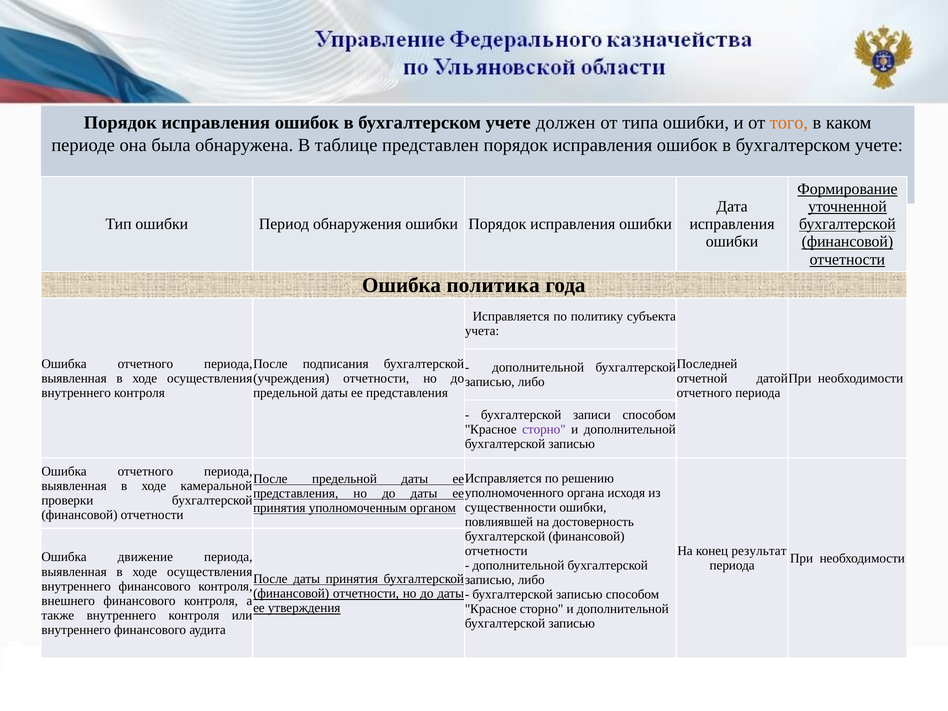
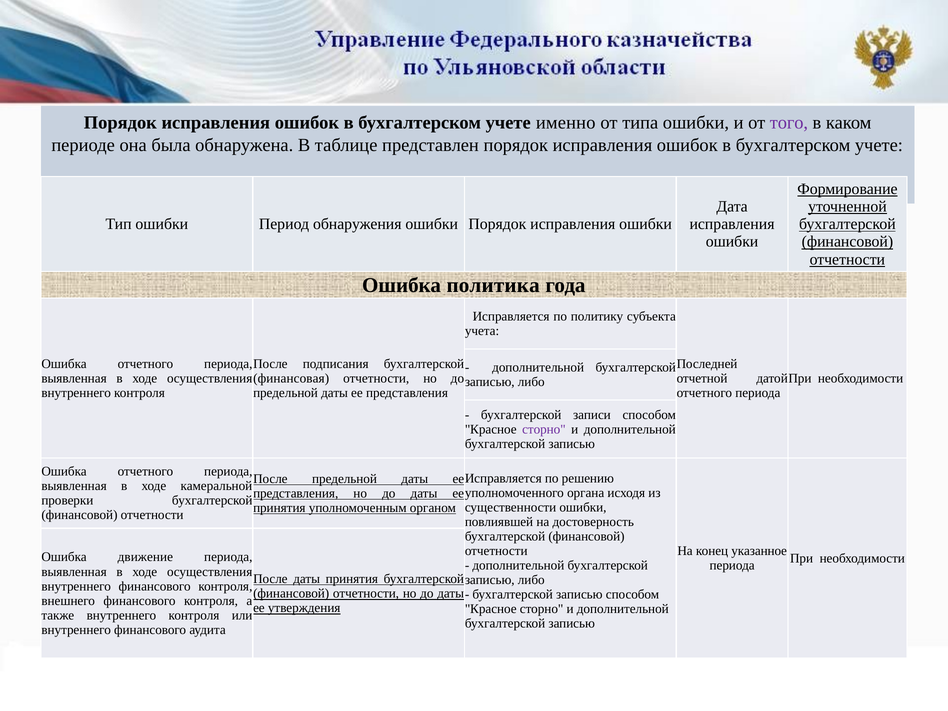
должен: должен -> именно
того colour: orange -> purple
учреждения: учреждения -> финансовая
результат: результат -> указанное
